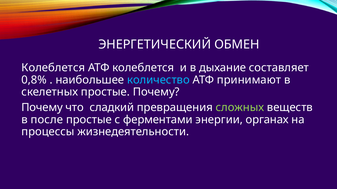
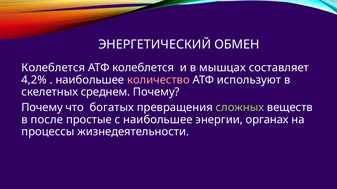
дыхание: дыхание -> мышцах
0,8%: 0,8% -> 4,2%
количество colour: light blue -> pink
принимают: принимают -> используют
скелетных простые: простые -> среднем
сладкий: сладкий -> богатых
с ферментами: ферментами -> наибольшее
